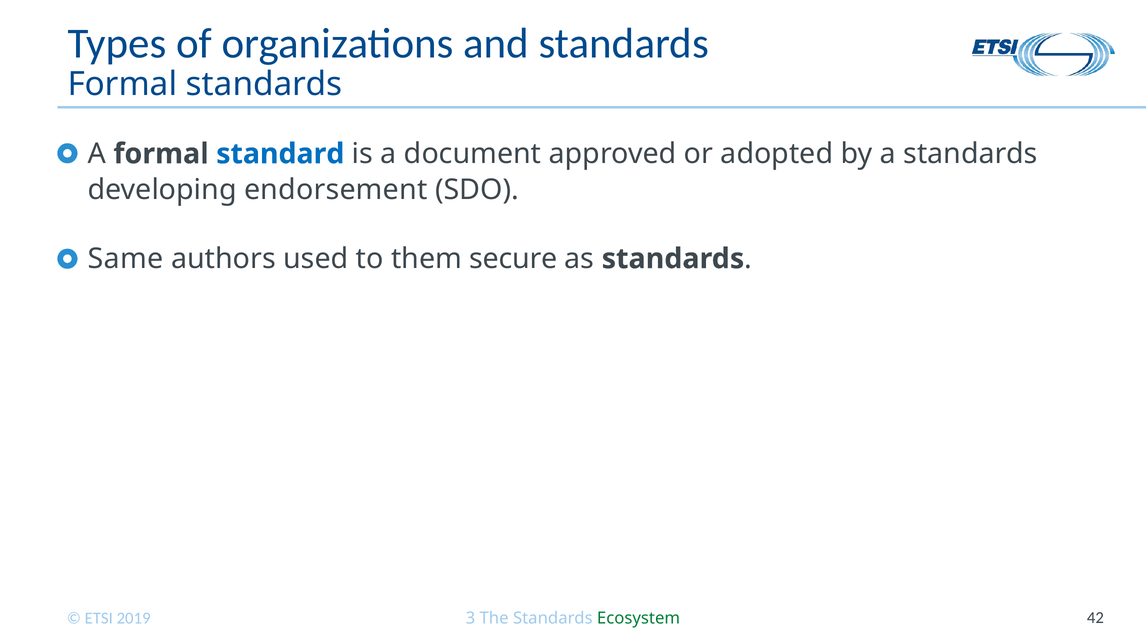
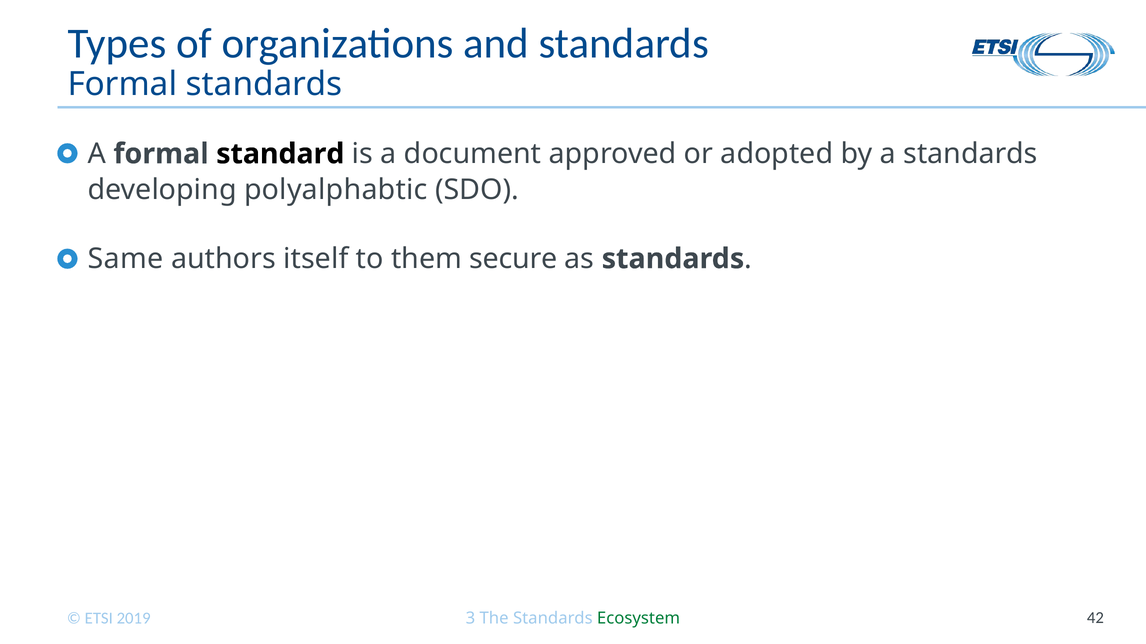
standard colour: blue -> black
endorsement: endorsement -> polyalphabtic
used: used -> itself
